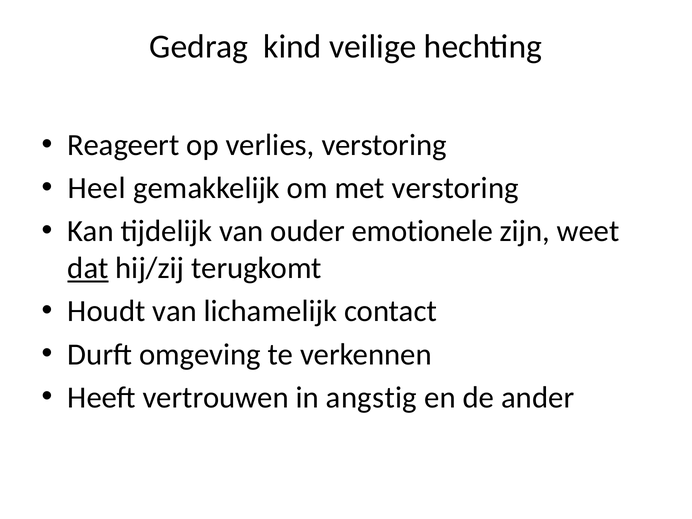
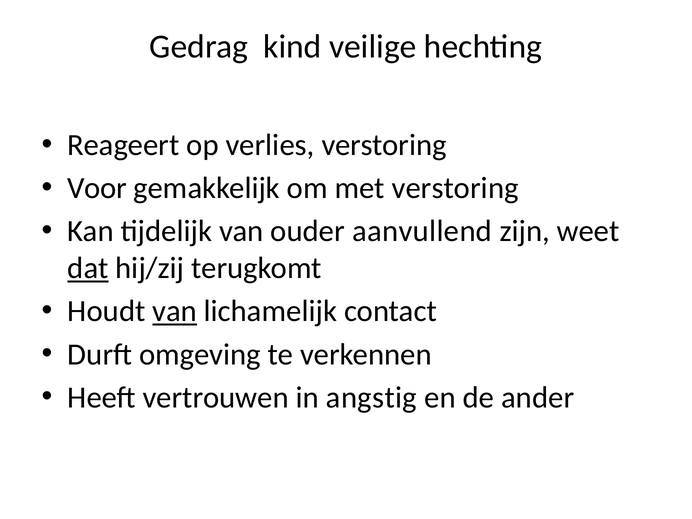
Heel: Heel -> Voor
emotionele: emotionele -> aanvullend
van at (175, 311) underline: none -> present
